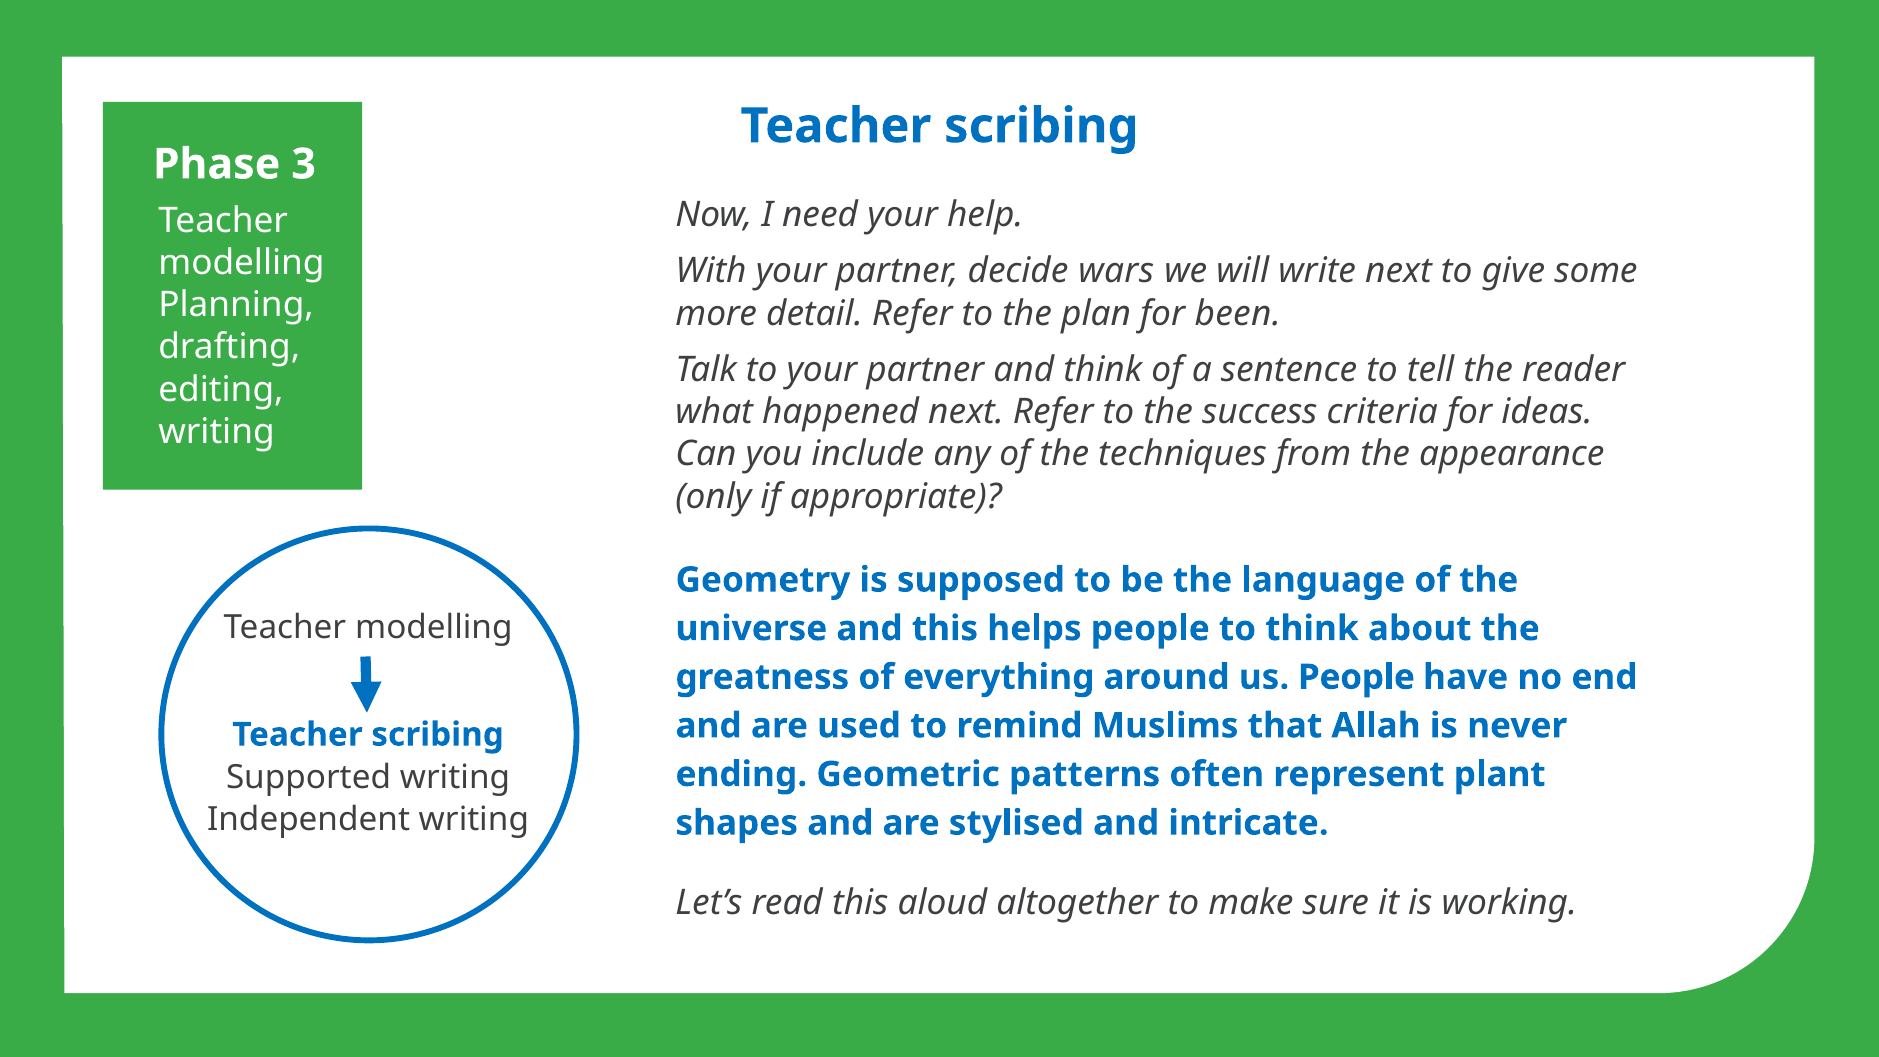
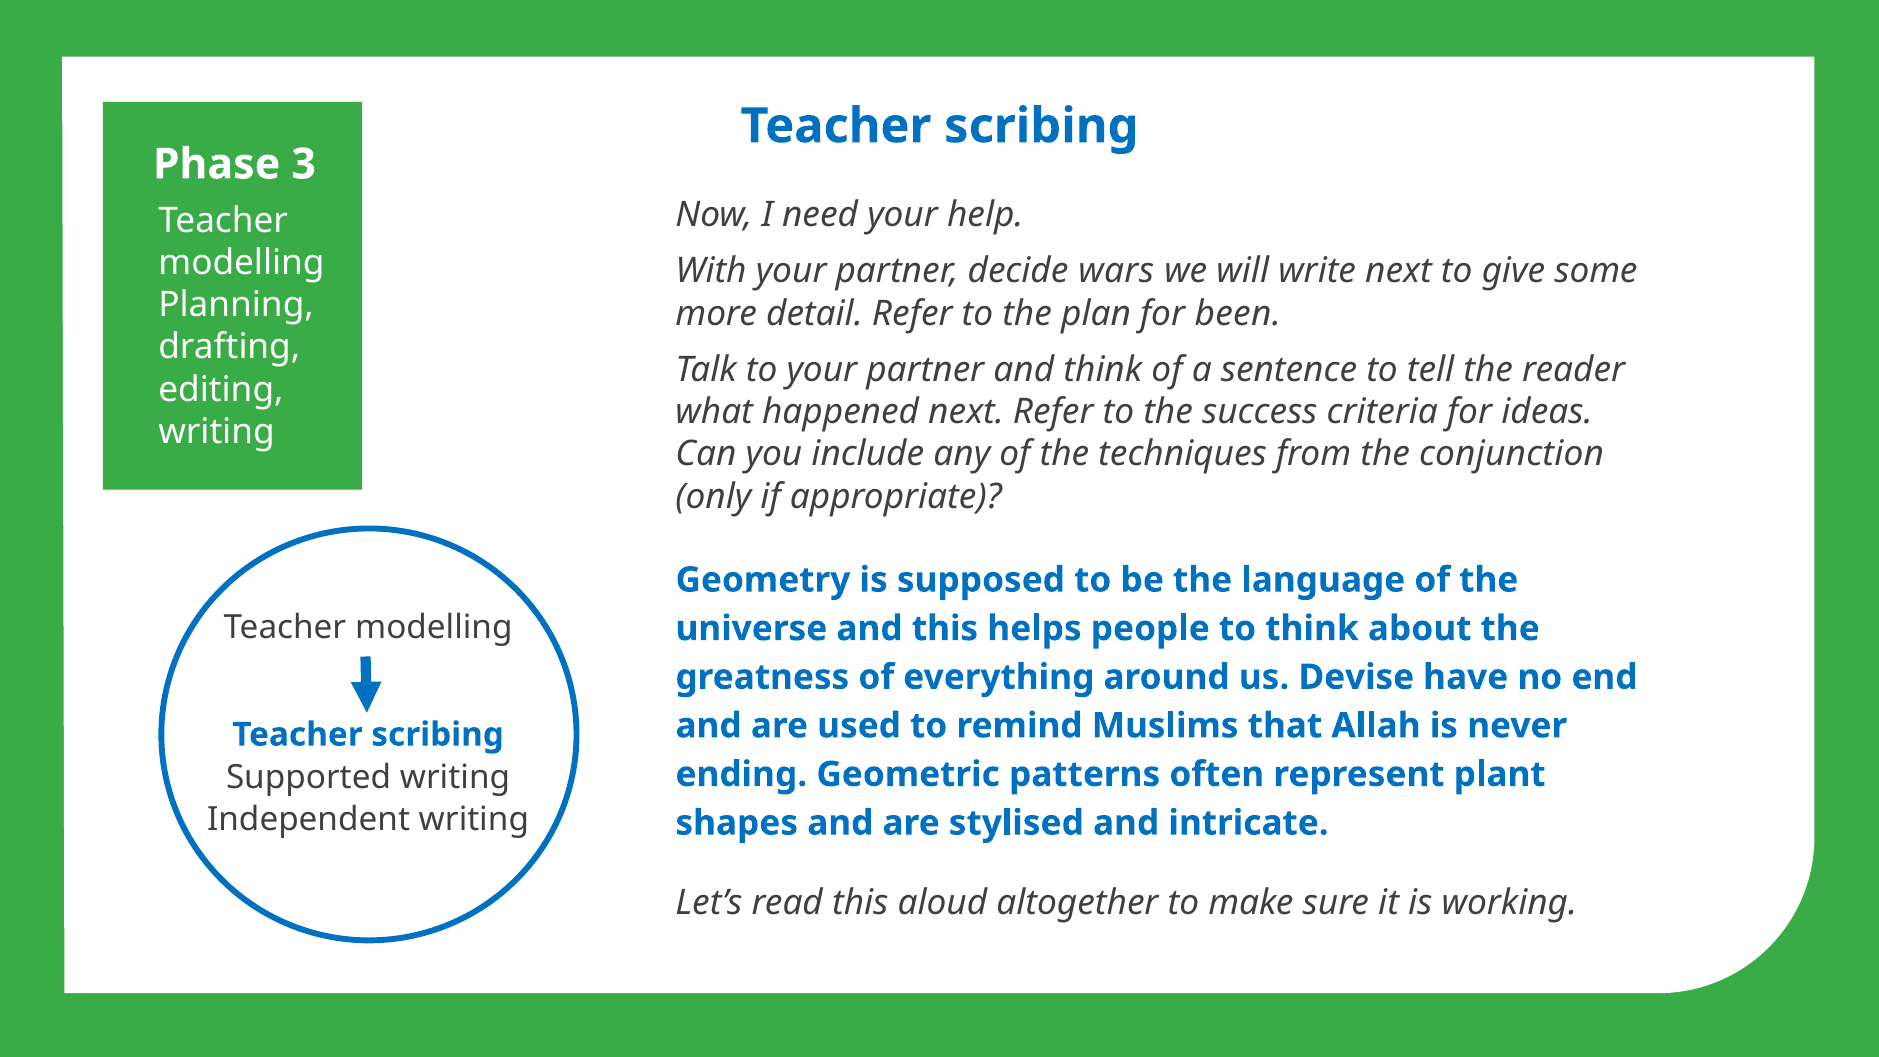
appearance: appearance -> conjunction
us People: People -> Devise
